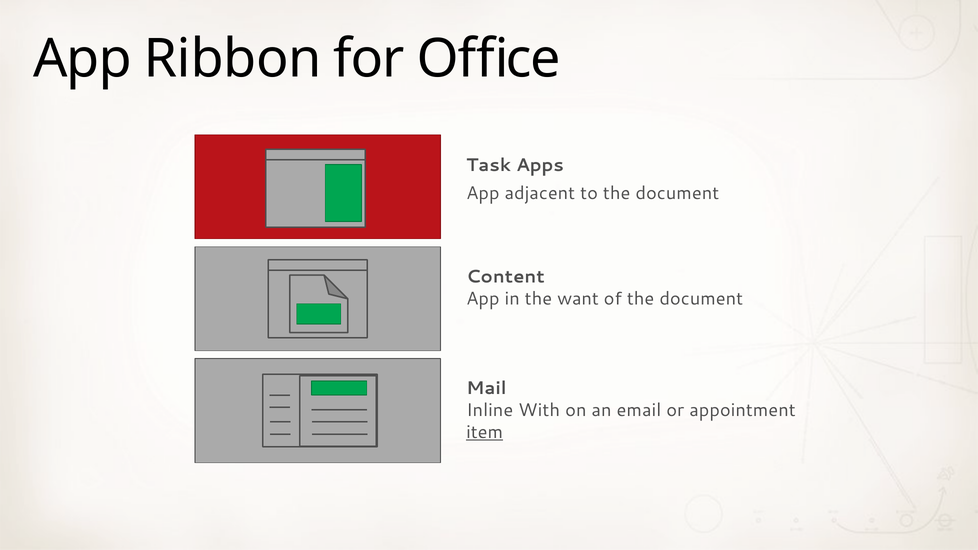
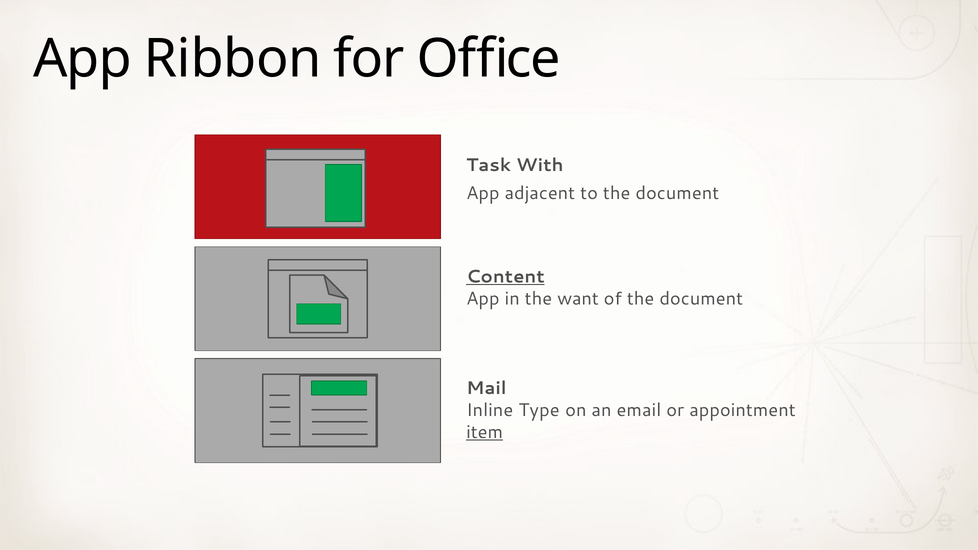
Apps: Apps -> With
Content underline: none -> present
With: With -> Type
